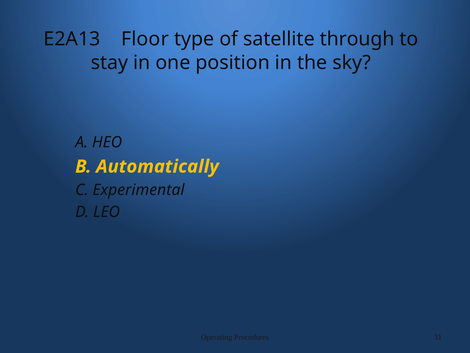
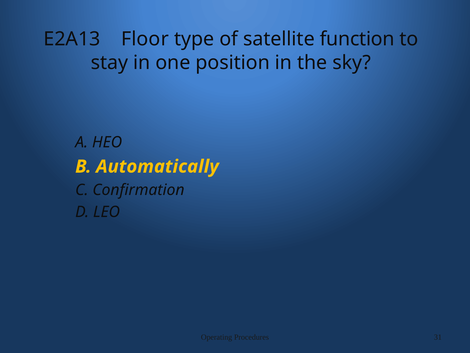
through: through -> function
Experimental: Experimental -> Confirmation
